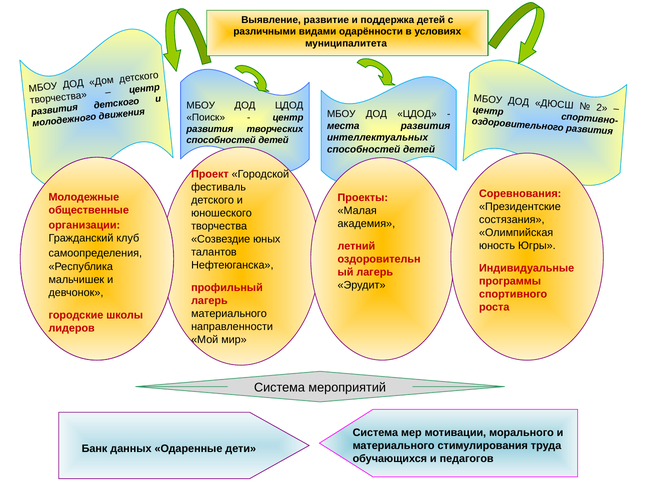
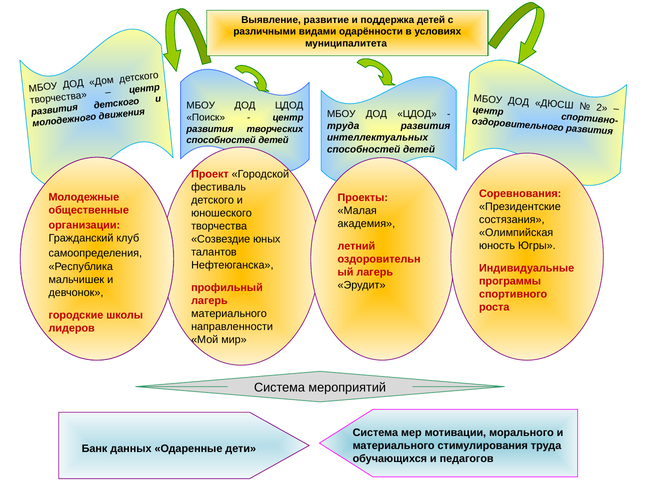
места at (343, 126): места -> труда
